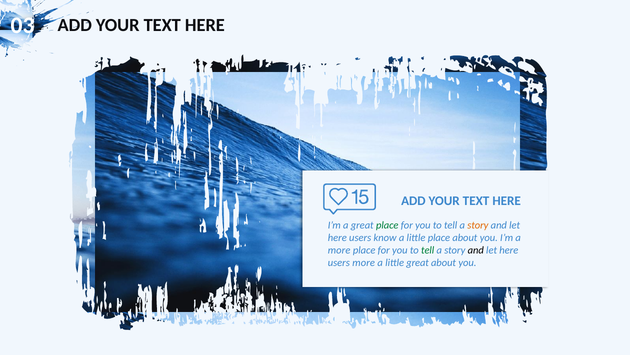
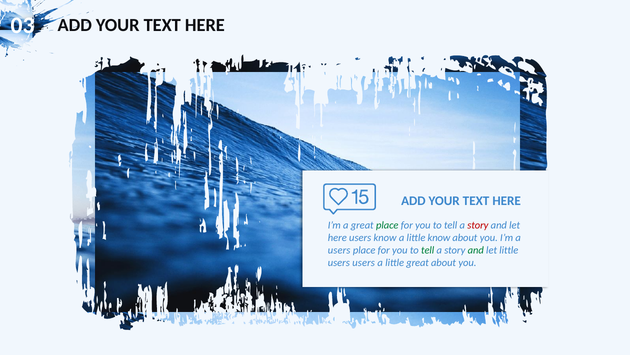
story at (478, 225) colour: orange -> red
little place: place -> know
more at (339, 250): more -> users
and at (476, 250) colour: black -> green
here at (509, 250): here -> little
users more: more -> users
